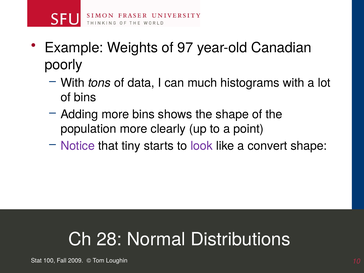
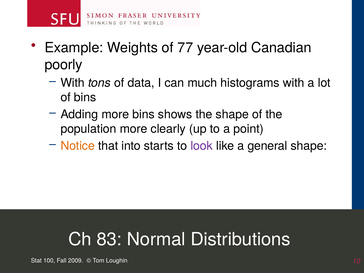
97: 97 -> 77
Notice colour: purple -> orange
tiny: tiny -> into
convert: convert -> general
28: 28 -> 83
